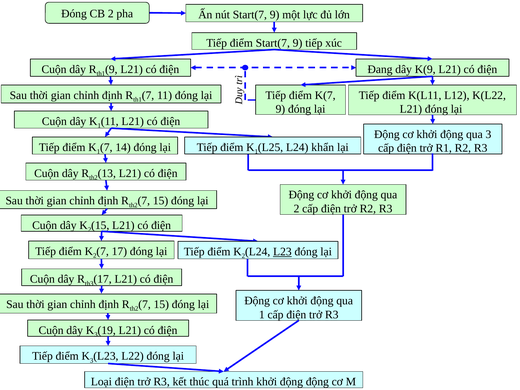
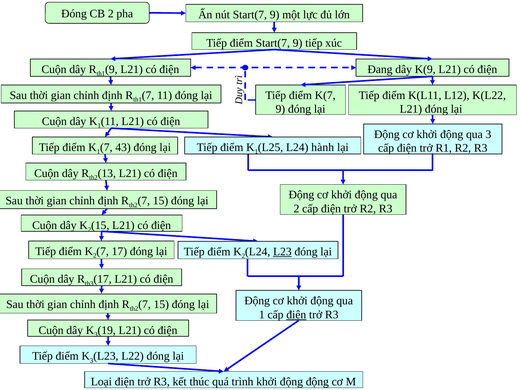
14: 14 -> 43
khẩn: khẩn -> hành
điện at (296, 315) underline: none -> present
